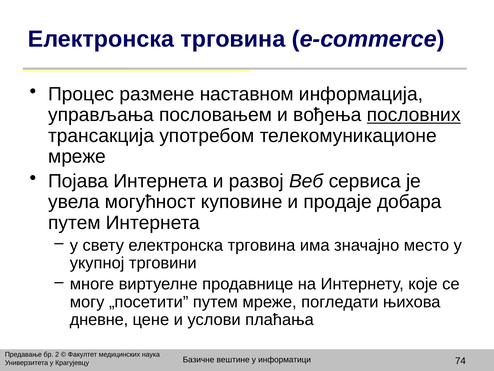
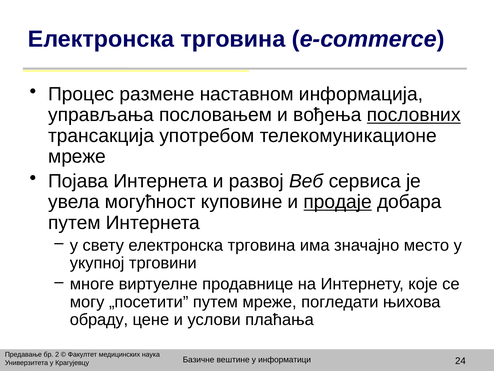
продаје underline: none -> present
дневне: дневне -> обраду
74: 74 -> 24
